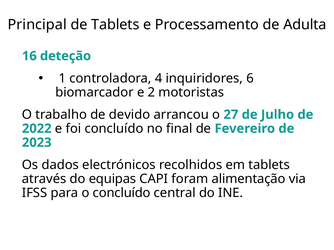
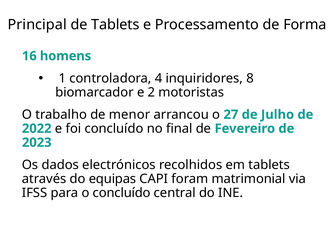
Adulta: Adulta -> Forma
deteção: deteção -> homens
6: 6 -> 8
devido: devido -> menor
alimentação: alimentação -> matrimonial
